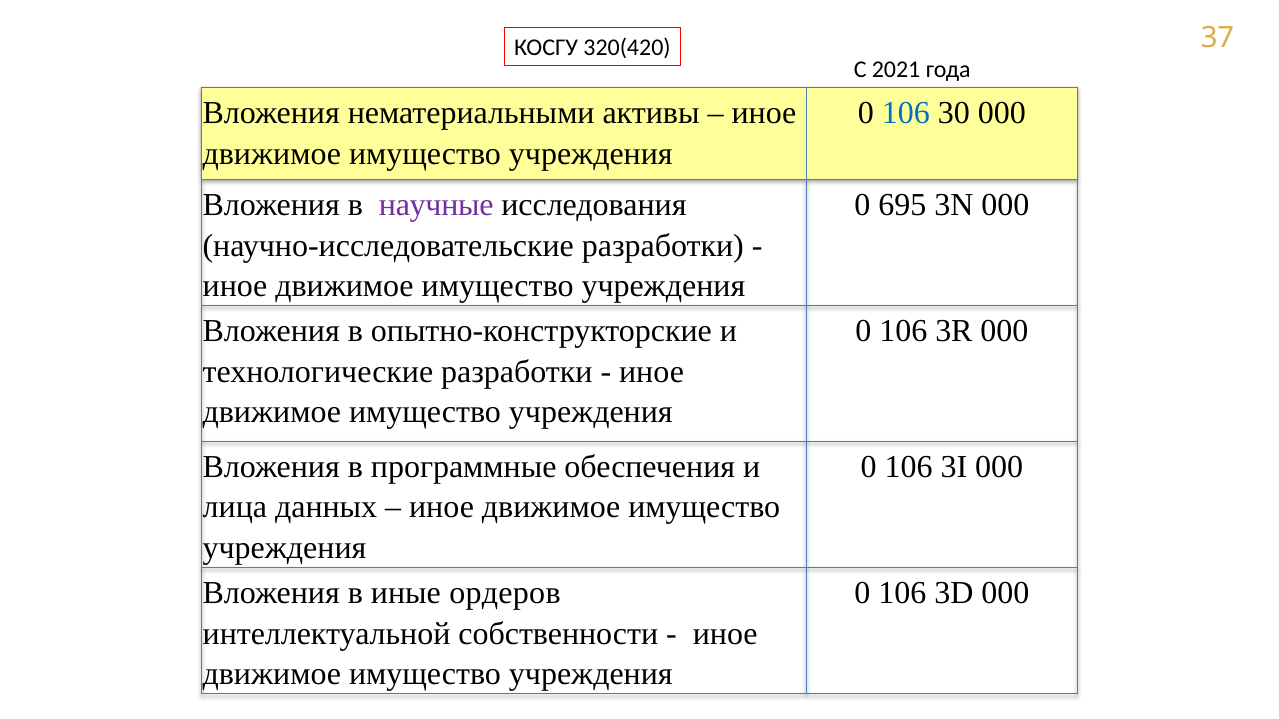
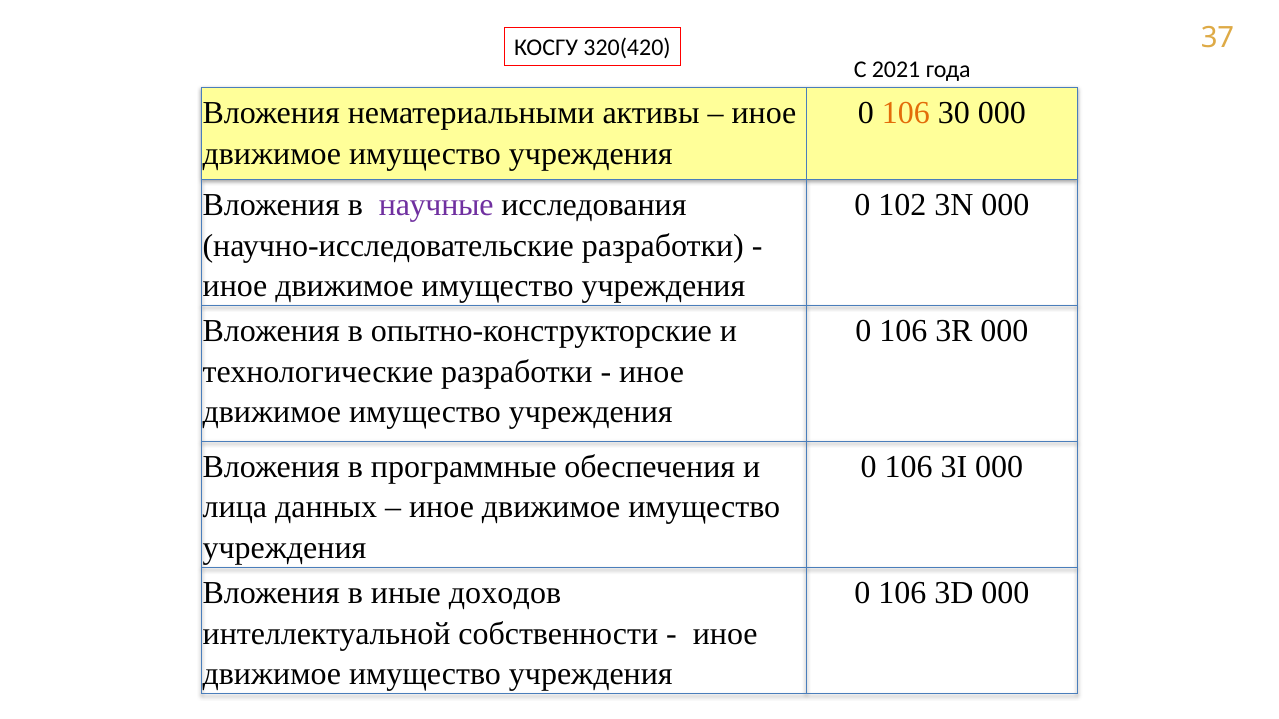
106 at (906, 113) colour: blue -> orange
695: 695 -> 102
ордеров: ордеров -> доходов
